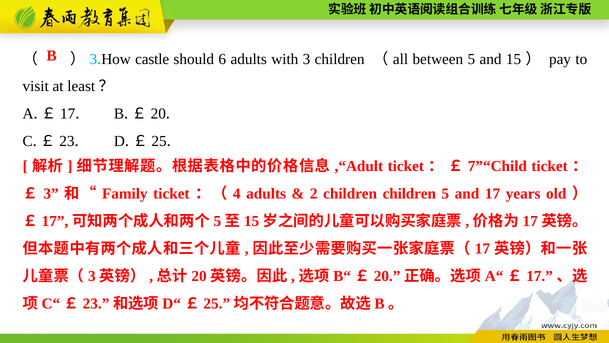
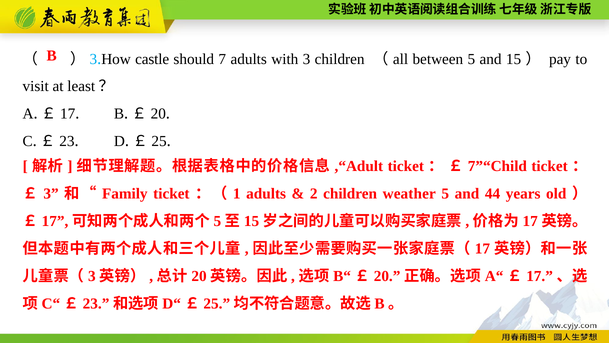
6: 6 -> 7
4: 4 -> 1
children children: children -> weather
and 17: 17 -> 44
